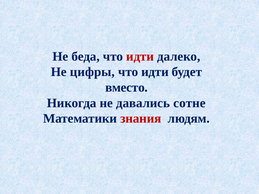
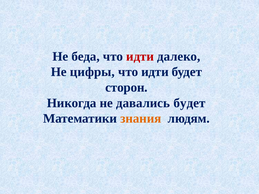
вместо: вместо -> сторон
давались сотне: сотне -> будет
знания colour: red -> orange
